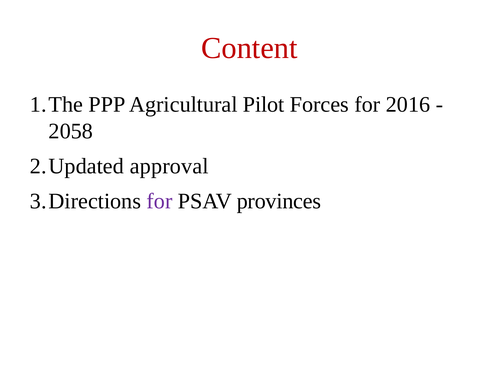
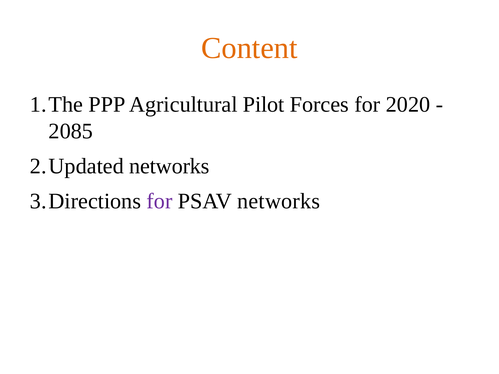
Content colour: red -> orange
2016: 2016 -> 2020
2058: 2058 -> 2085
approval at (169, 166): approval -> networks
PSAV provinces: provinces -> networks
